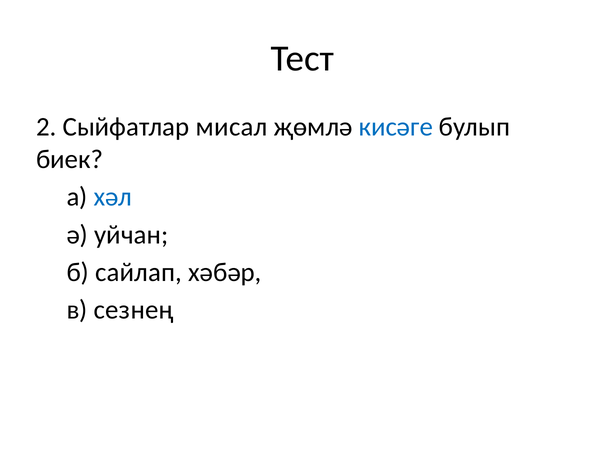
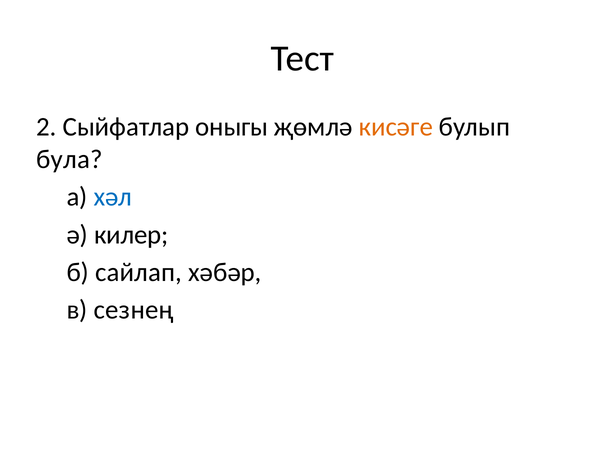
мисал: мисал -> оныгы
кисәге colour: blue -> orange
биек: биек -> була
уйчан: уйчан -> килер
